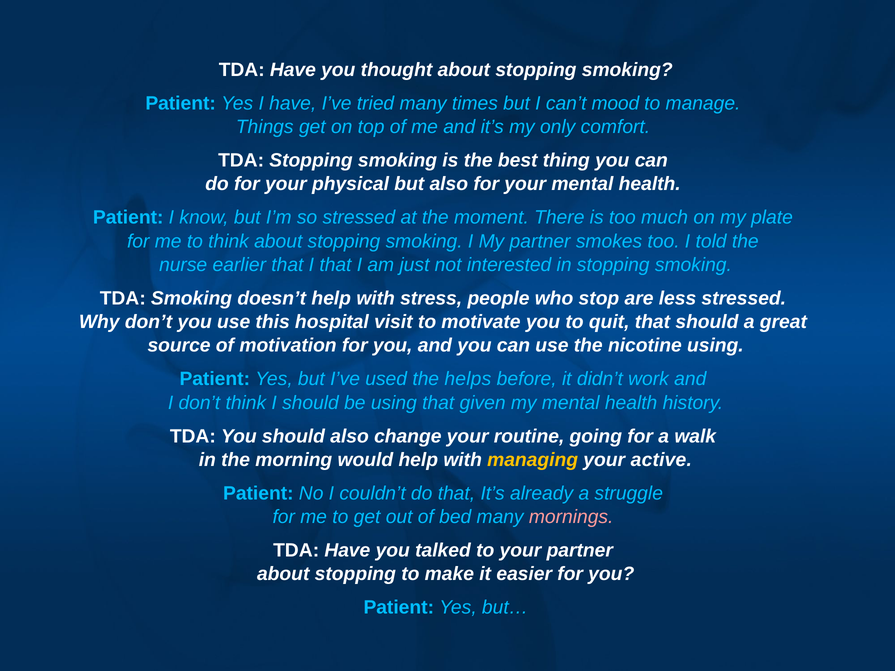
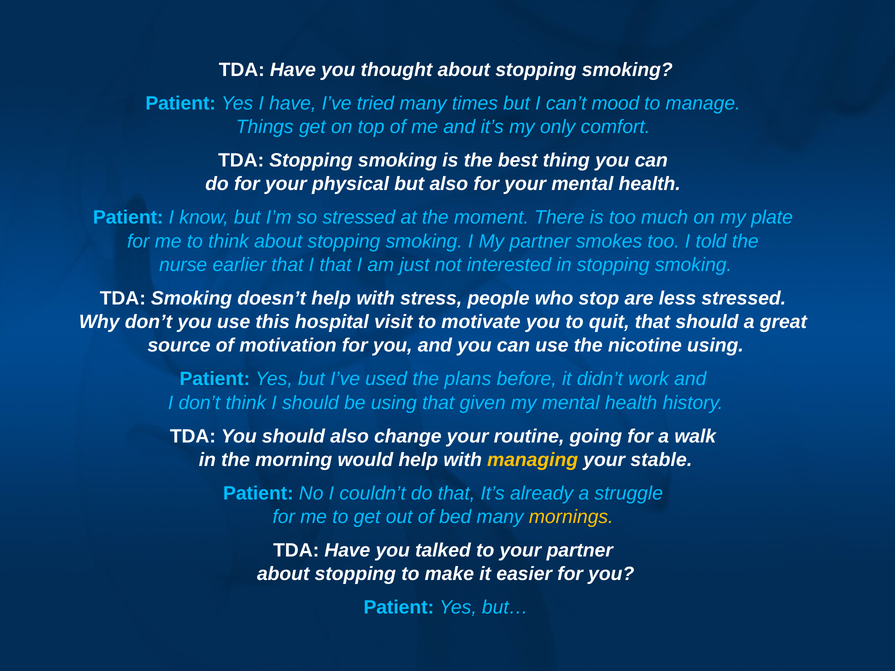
helps: helps -> plans
active: active -> stable
mornings colour: pink -> yellow
